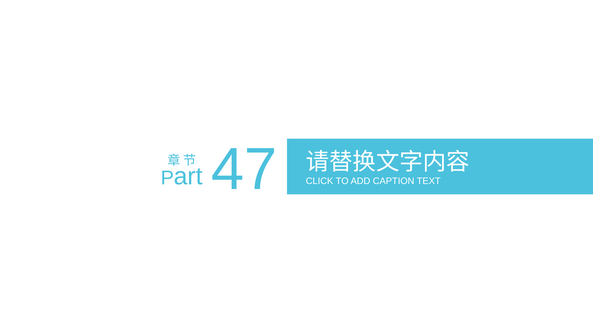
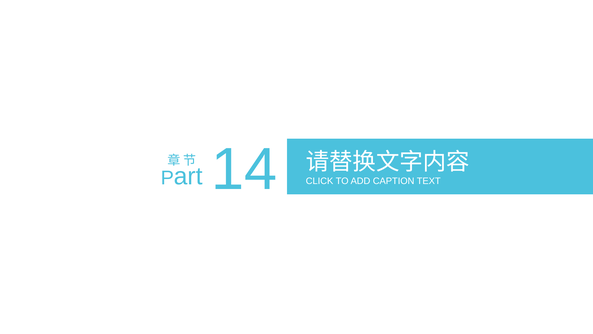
47: 47 -> 14
